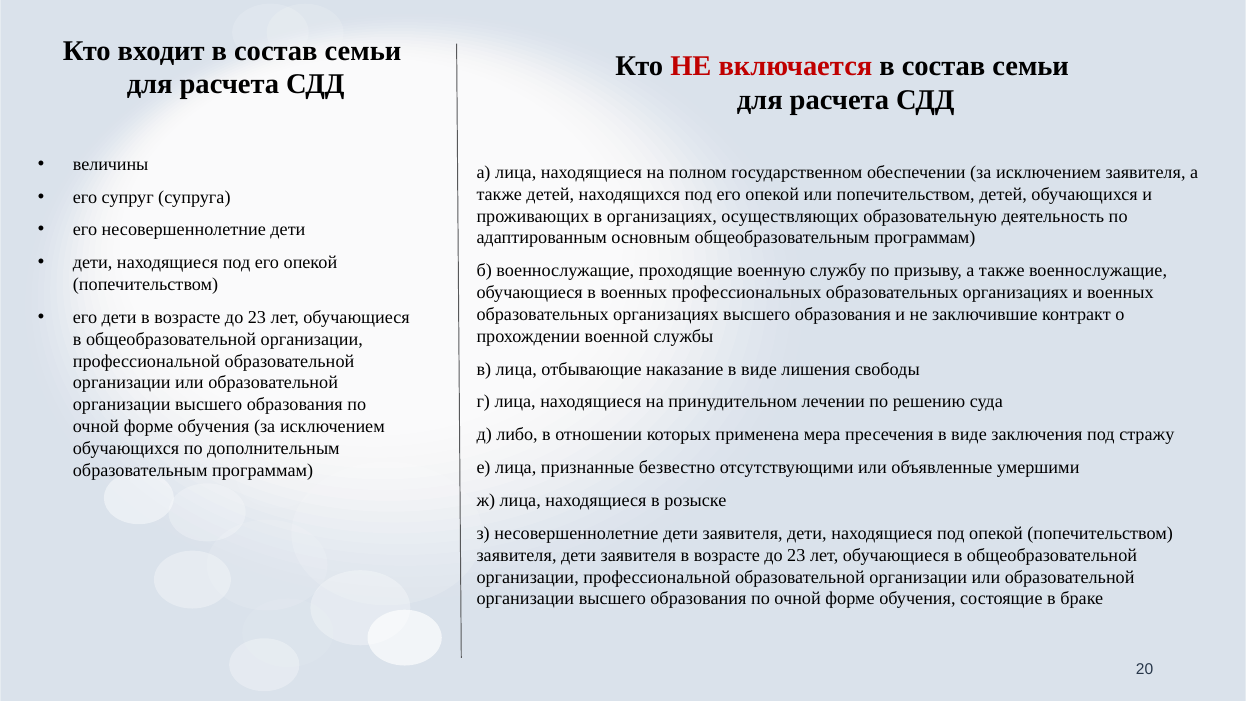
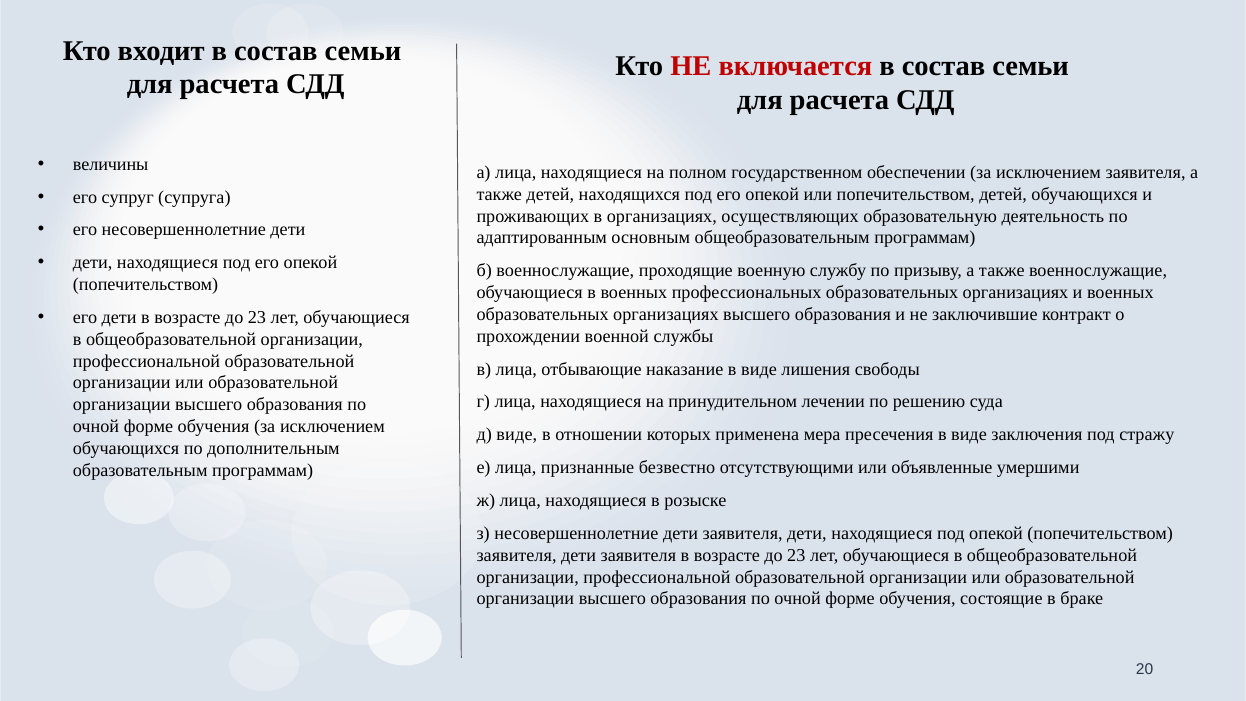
д либо: либо -> виде
